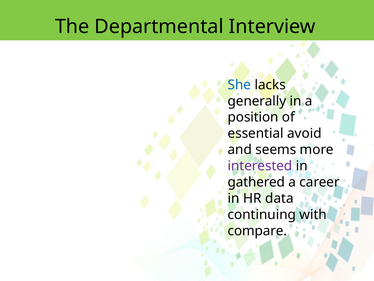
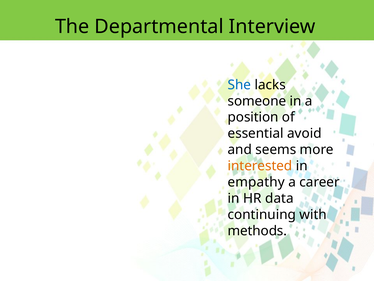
generally: generally -> someone
interested colour: purple -> orange
gathered: gathered -> empathy
compare: compare -> methods
